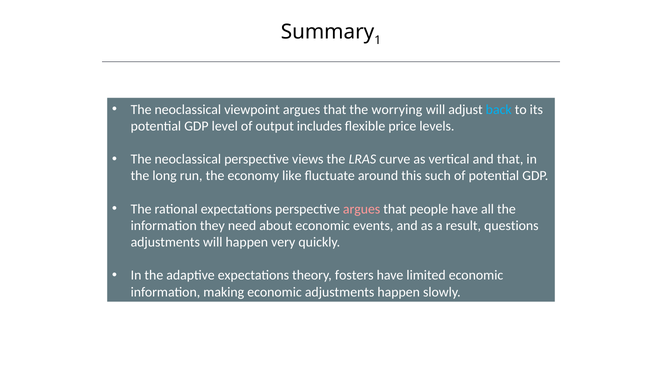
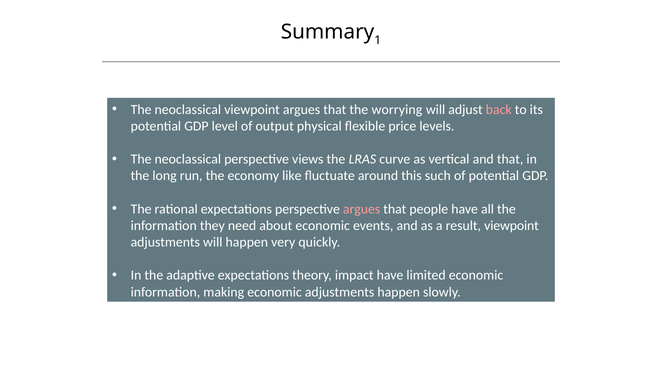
back colour: light blue -> pink
includes: includes -> physical
result questions: questions -> viewpoint
fosters: fosters -> impact
